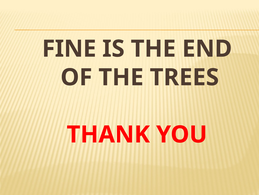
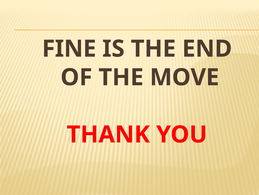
TREES: TREES -> MOVE
